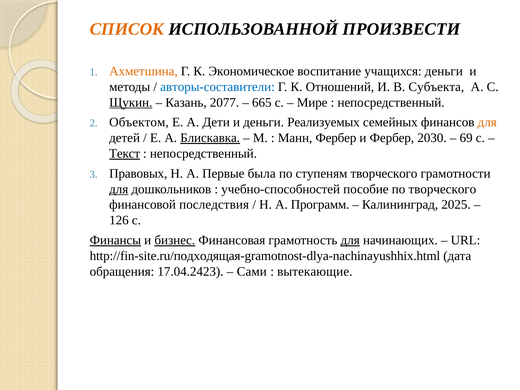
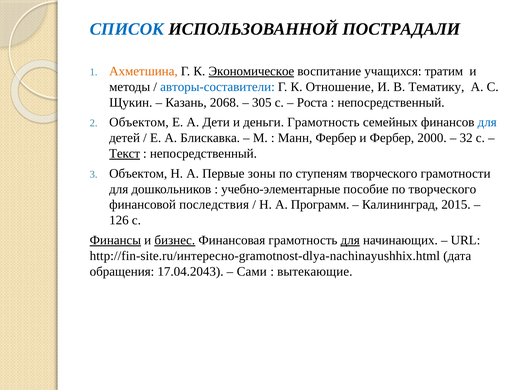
СПИСОК colour: orange -> blue
ПРОИЗВЕСТИ: ПРОИЗВЕСТИ -> ПОСТРАДАЛИ
Экономическое underline: none -> present
учащихся деньги: деньги -> тратим
Отношений: Отношений -> Отношение
Субъекта: Субъекта -> Тематику
Щукин underline: present -> none
2077: 2077 -> 2068
665: 665 -> 305
Мире: Мире -> Роста
деньги Реализуемых: Реализуемых -> Грамотность
для at (487, 122) colour: orange -> blue
Блискавка underline: present -> none
2030: 2030 -> 2000
69: 69 -> 32
Правовых at (138, 173): Правовых -> Объектом
была: была -> зоны
для at (119, 189) underline: present -> none
учебно-способностей: учебно-способностей -> учебно-элементарные
2025: 2025 -> 2015
http://fin-site.ru/подходящая-gramotnost-dlya-nachinayushhix.html: http://fin-site.ru/подходящая-gramotnost-dlya-nachinayushhix.html -> http://fin-site.ru/интересно-gramotnost-dlya-nachinayushhix.html
17.04.2423: 17.04.2423 -> 17.04.2043
